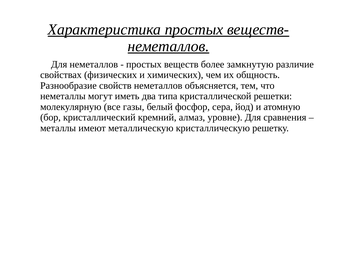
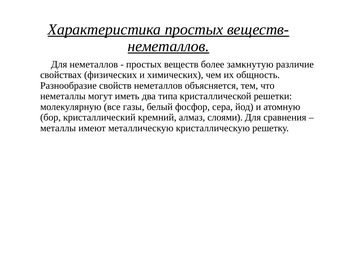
уровне: уровне -> слоями
